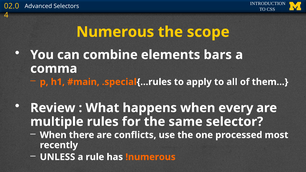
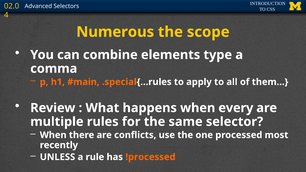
bars: bars -> type
!numerous: !numerous -> !processed
